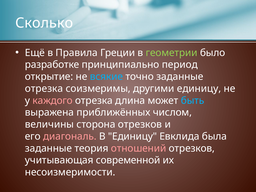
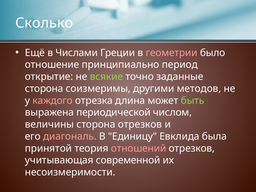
Правила: Правила -> Числами
геометрии colour: light green -> pink
разработке: разработке -> отношение
всякие colour: light blue -> light green
отрезка at (44, 89): отрезка -> сторона
другими единицу: единицу -> методов
быть colour: light blue -> light green
приближённых: приближённых -> периодической
заданные at (48, 148): заданные -> принятой
